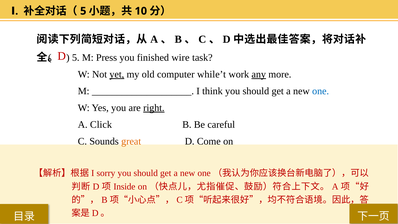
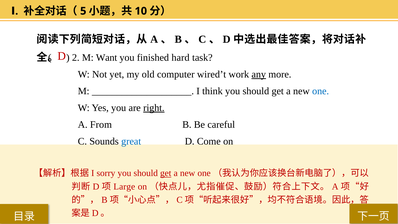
5 at (76, 58): 5 -> 2
Press: Press -> Want
wire: wire -> hard
yet underline: present -> none
while’t: while’t -> wired’t
Click: Click -> From
great colour: orange -> blue
get at (166, 173) underline: none -> present
Inside: Inside -> Large
